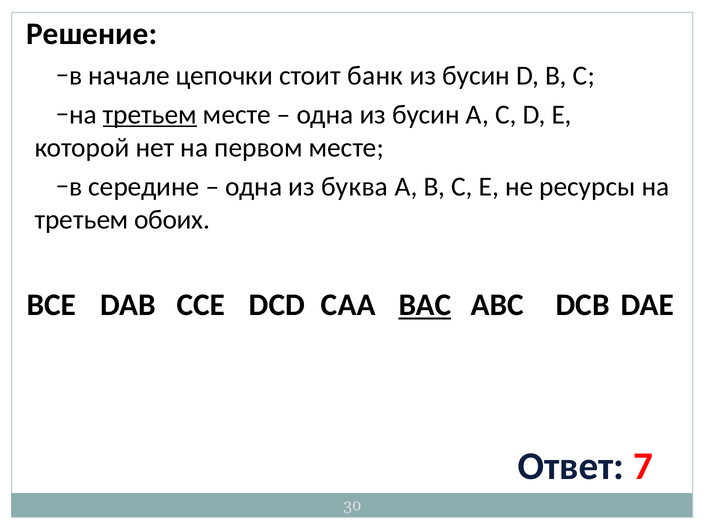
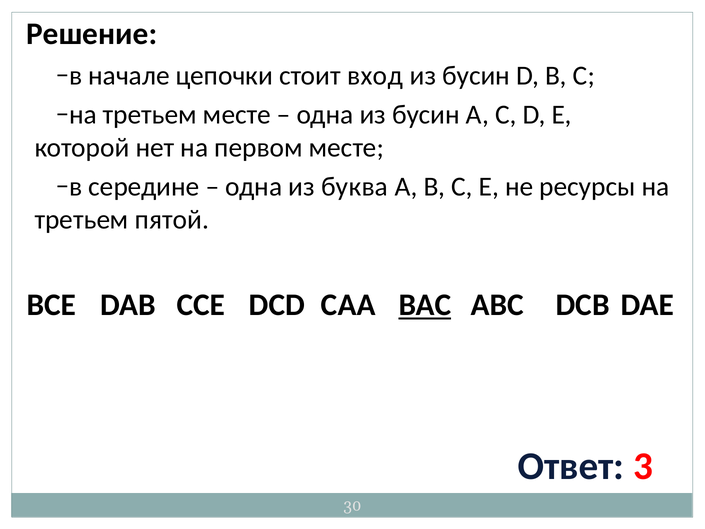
банк: банк -> вход
третьем at (150, 114) underline: present -> none
обоих: обоих -> пятой
7: 7 -> 3
